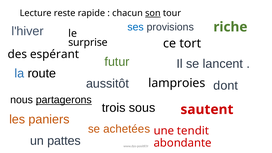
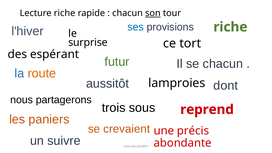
Lecture reste: reste -> riche
se lancent: lancent -> chacun
route colour: black -> orange
partagerons underline: present -> none
sautent: sautent -> reprend
achetées: achetées -> crevaient
tendit: tendit -> précis
pattes: pattes -> suivre
